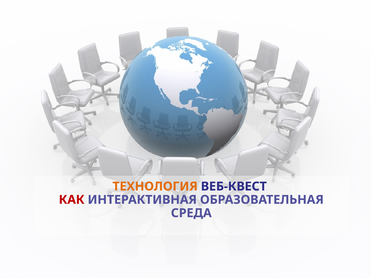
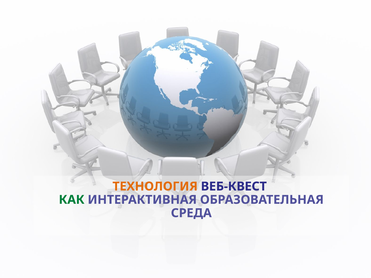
КАК colour: red -> green
